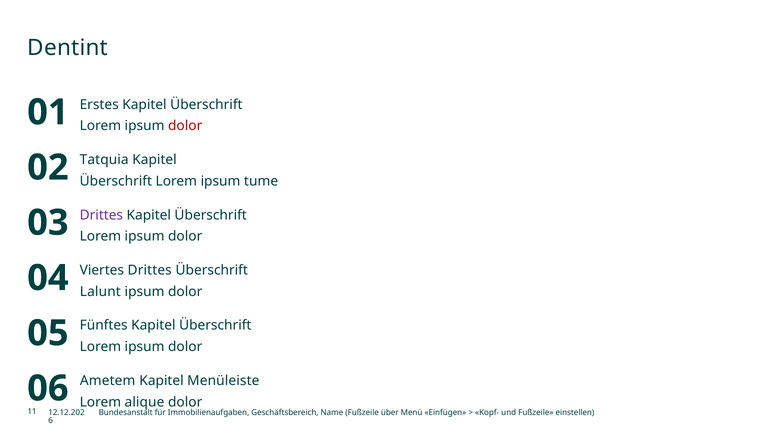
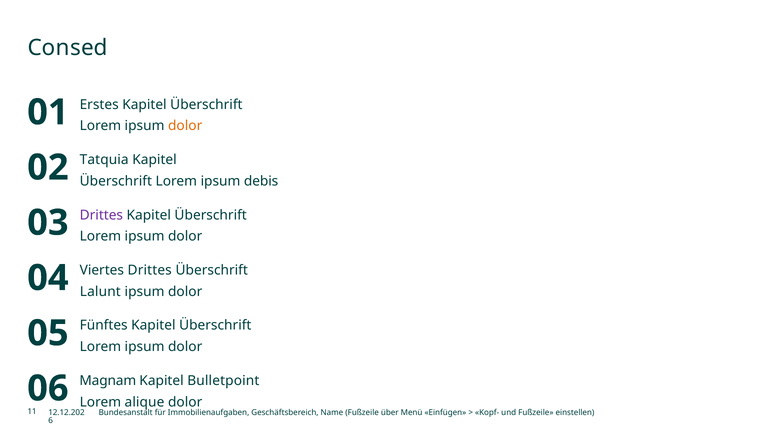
Dentint: Dentint -> Consed
dolor at (185, 126) colour: red -> orange
tume: tume -> debis
Ametem: Ametem -> Magnam
Menüleiste: Menüleiste -> Bulletpoint
